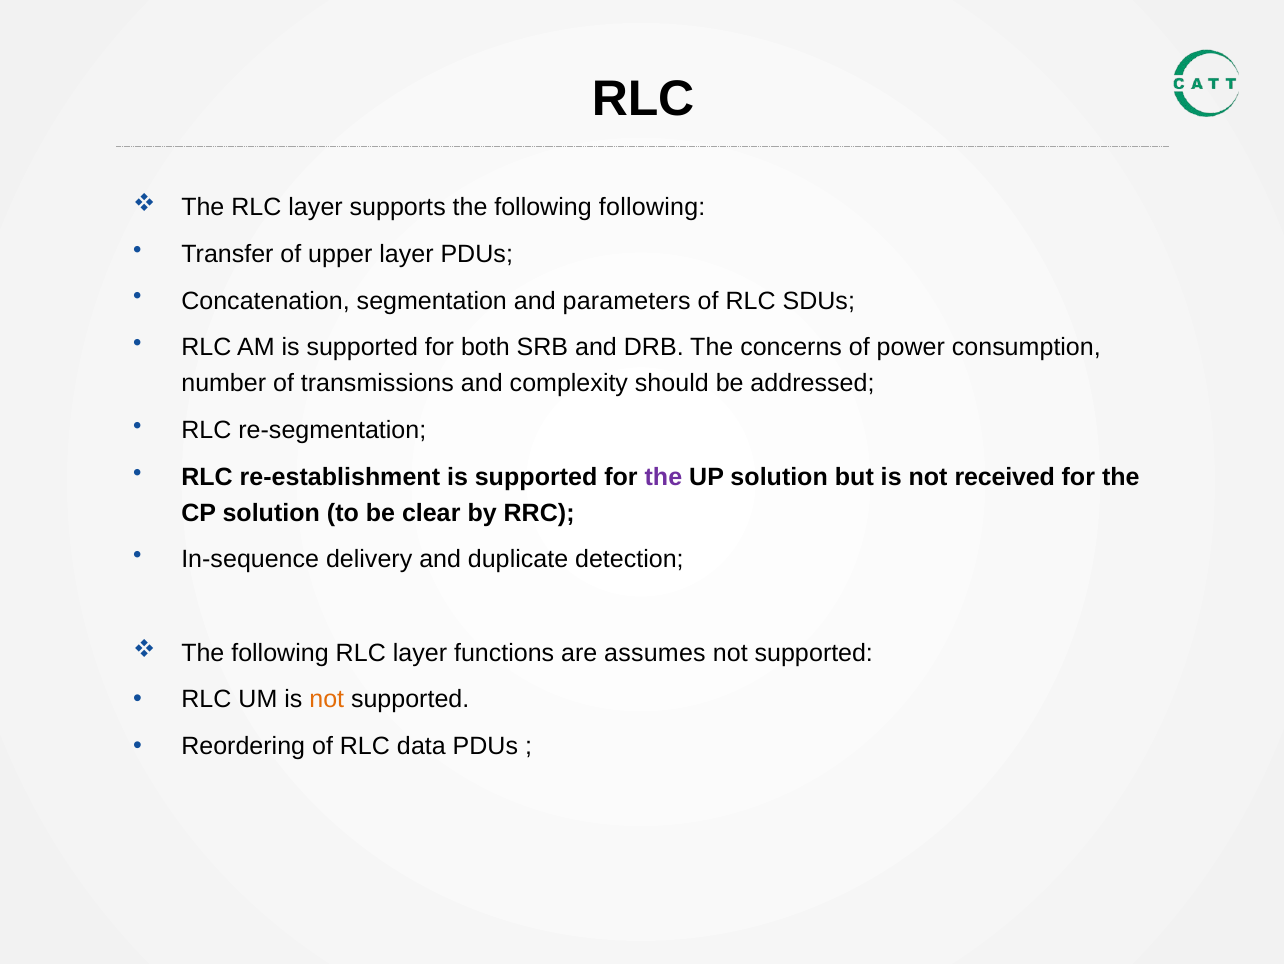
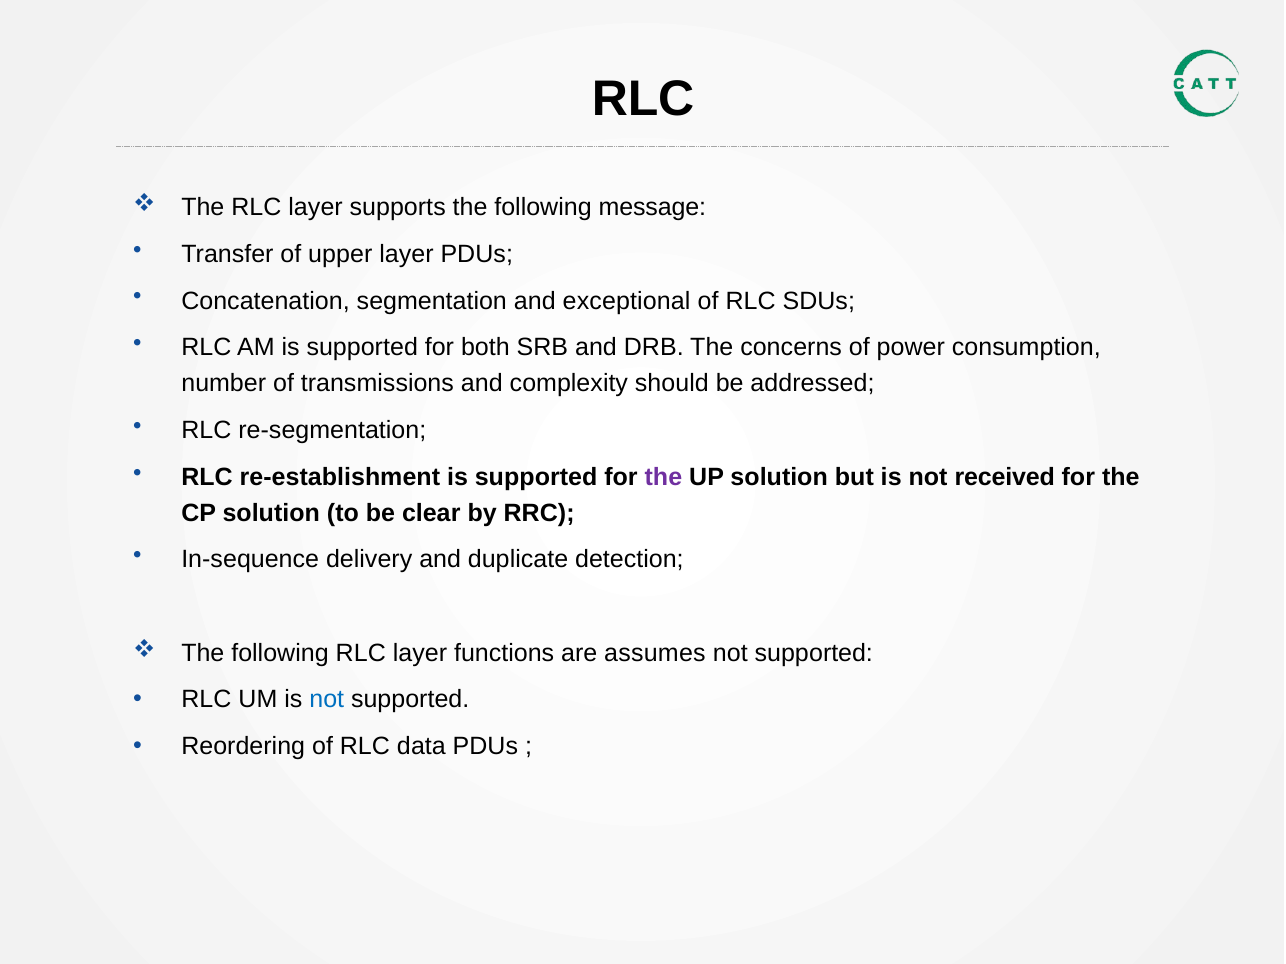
following following: following -> message
parameters: parameters -> exceptional
not at (327, 700) colour: orange -> blue
